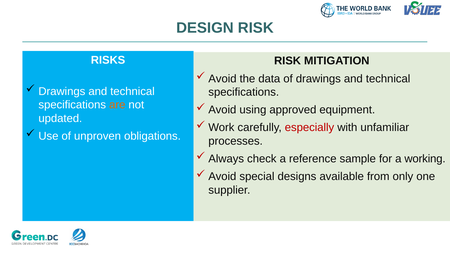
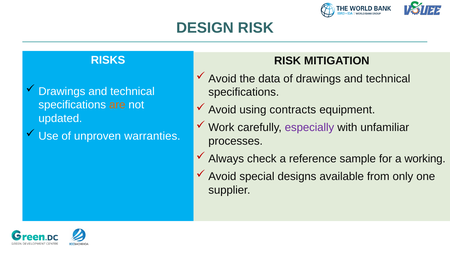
approved: approved -> contracts
especially colour: red -> purple
obligations: obligations -> warranties
